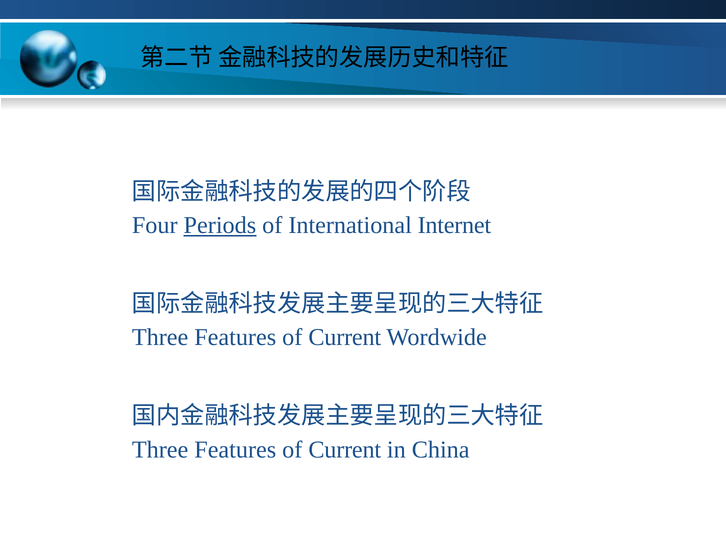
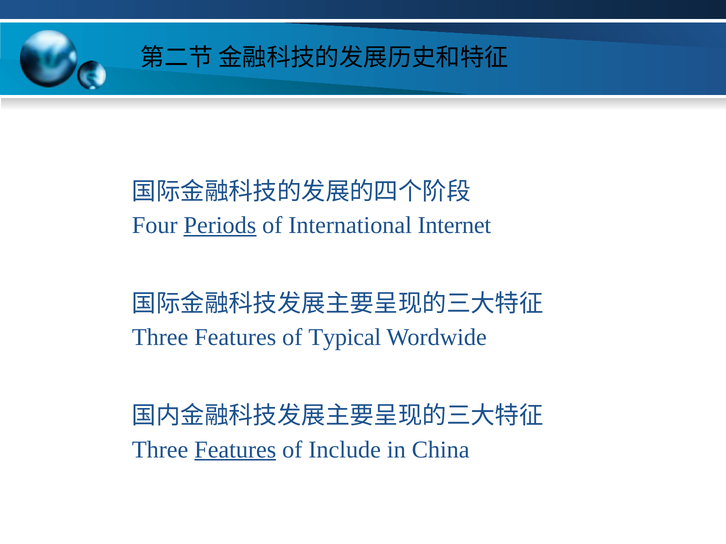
Current at (345, 338): Current -> Typical
Features at (235, 450) underline: none -> present
Current at (345, 450): Current -> Include
